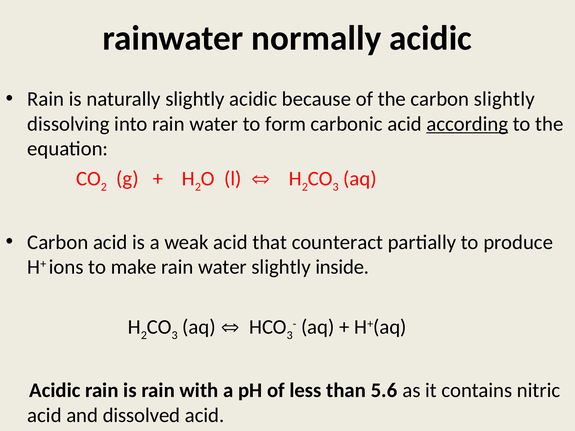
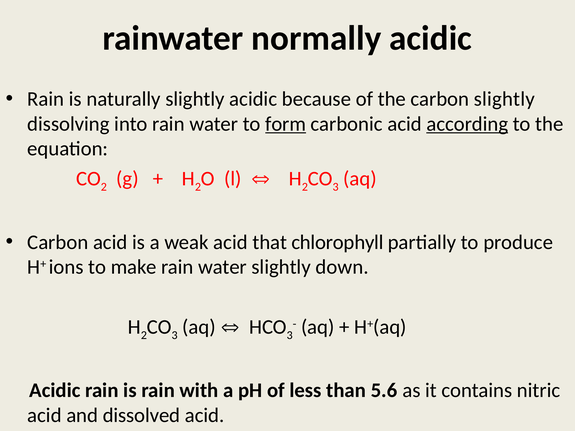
form underline: none -> present
counteract: counteract -> chlorophyll
inside: inside -> down
